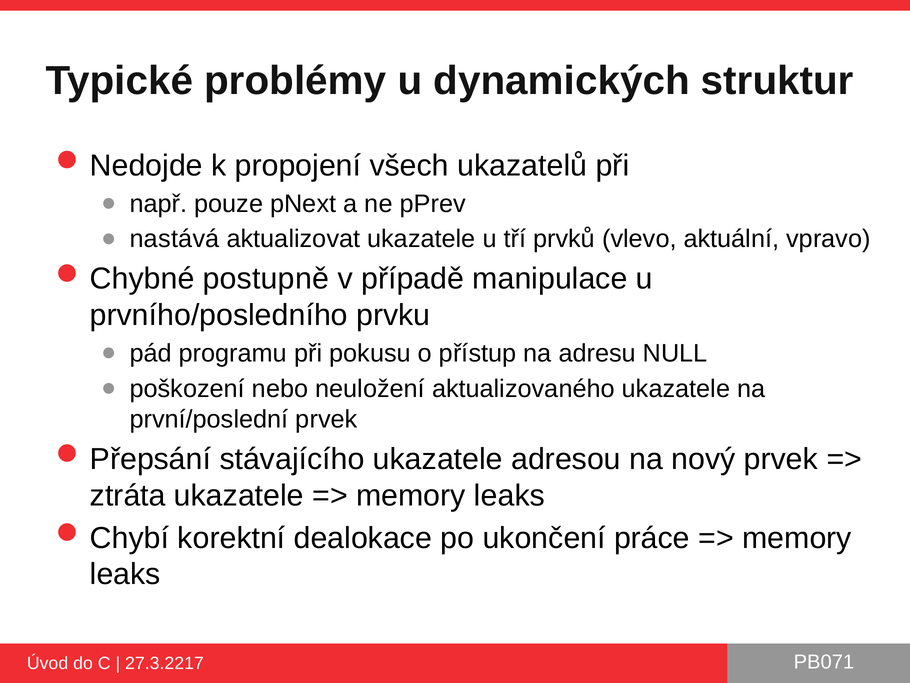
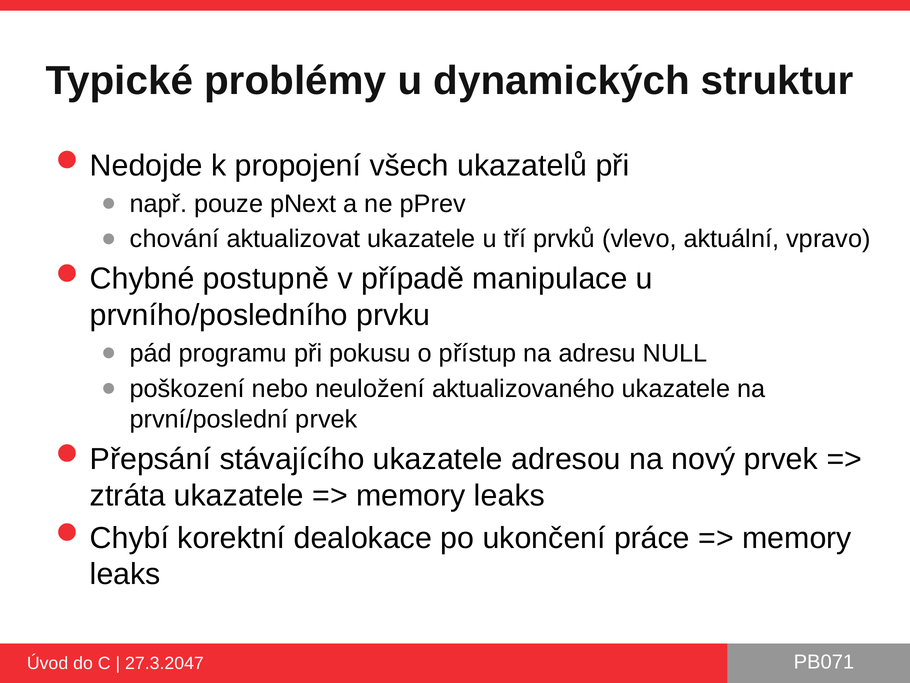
nastává: nastává -> chování
27.3.2217: 27.3.2217 -> 27.3.2047
